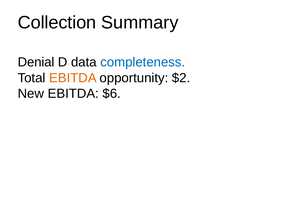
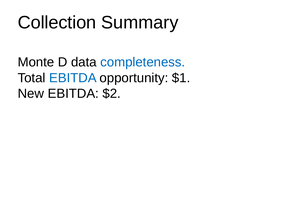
Denial: Denial -> Monte
EBITDA at (73, 78) colour: orange -> blue
$2: $2 -> $1
$6: $6 -> $2
